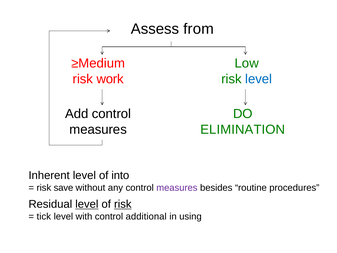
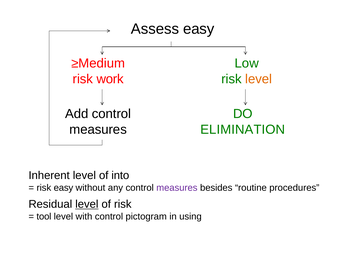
Assess from: from -> easy
level at (259, 79) colour: blue -> orange
risk save: save -> easy
risk at (123, 204) underline: present -> none
tick: tick -> tool
additional: additional -> pictogram
